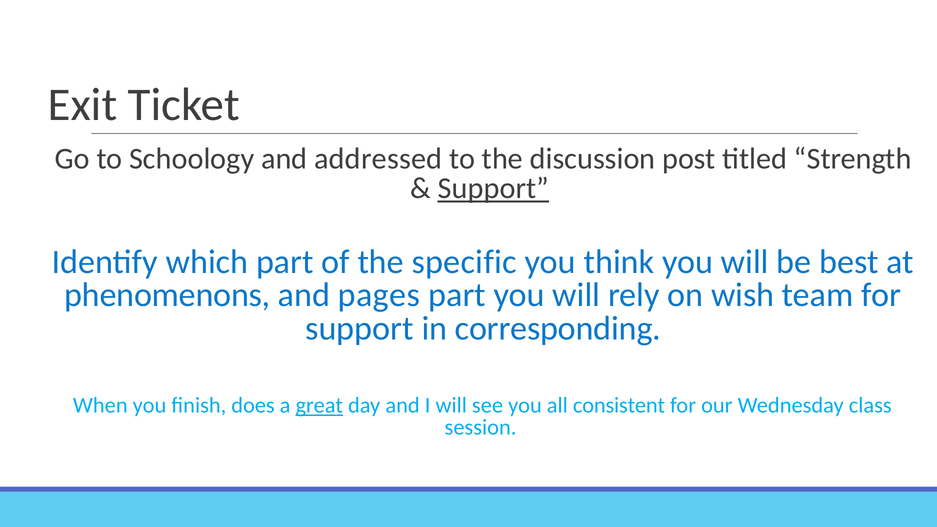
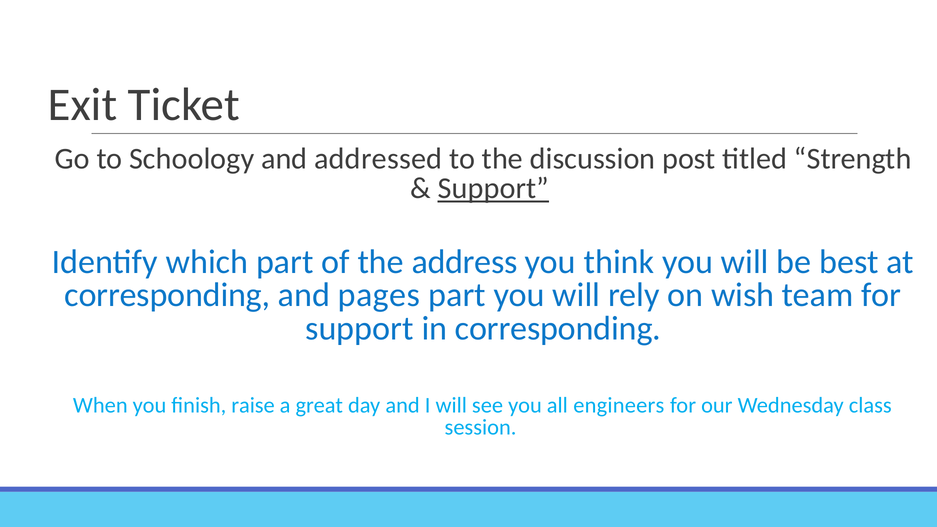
specific: specific -> address
phenomenons at (167, 295): phenomenons -> corresponding
does: does -> raise
great underline: present -> none
consistent: consistent -> engineers
